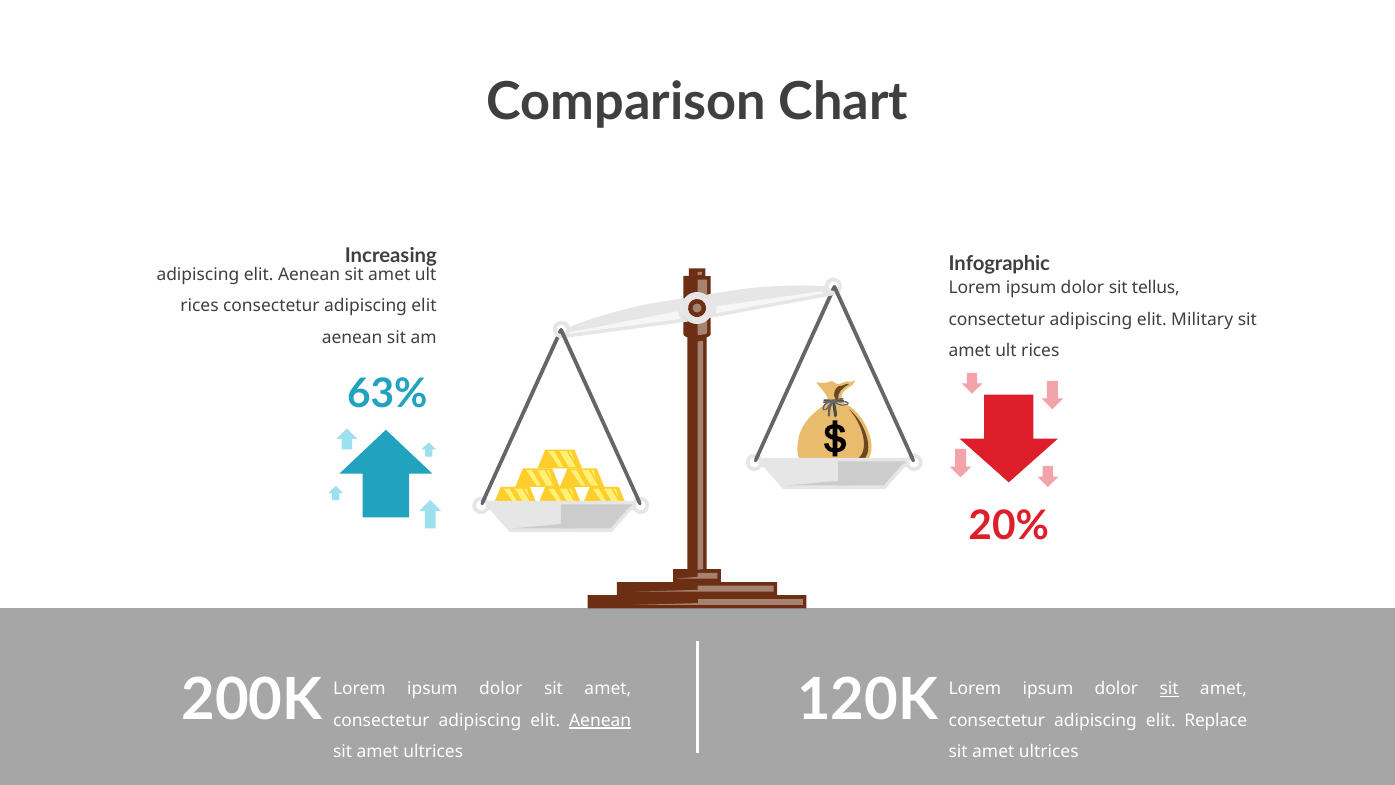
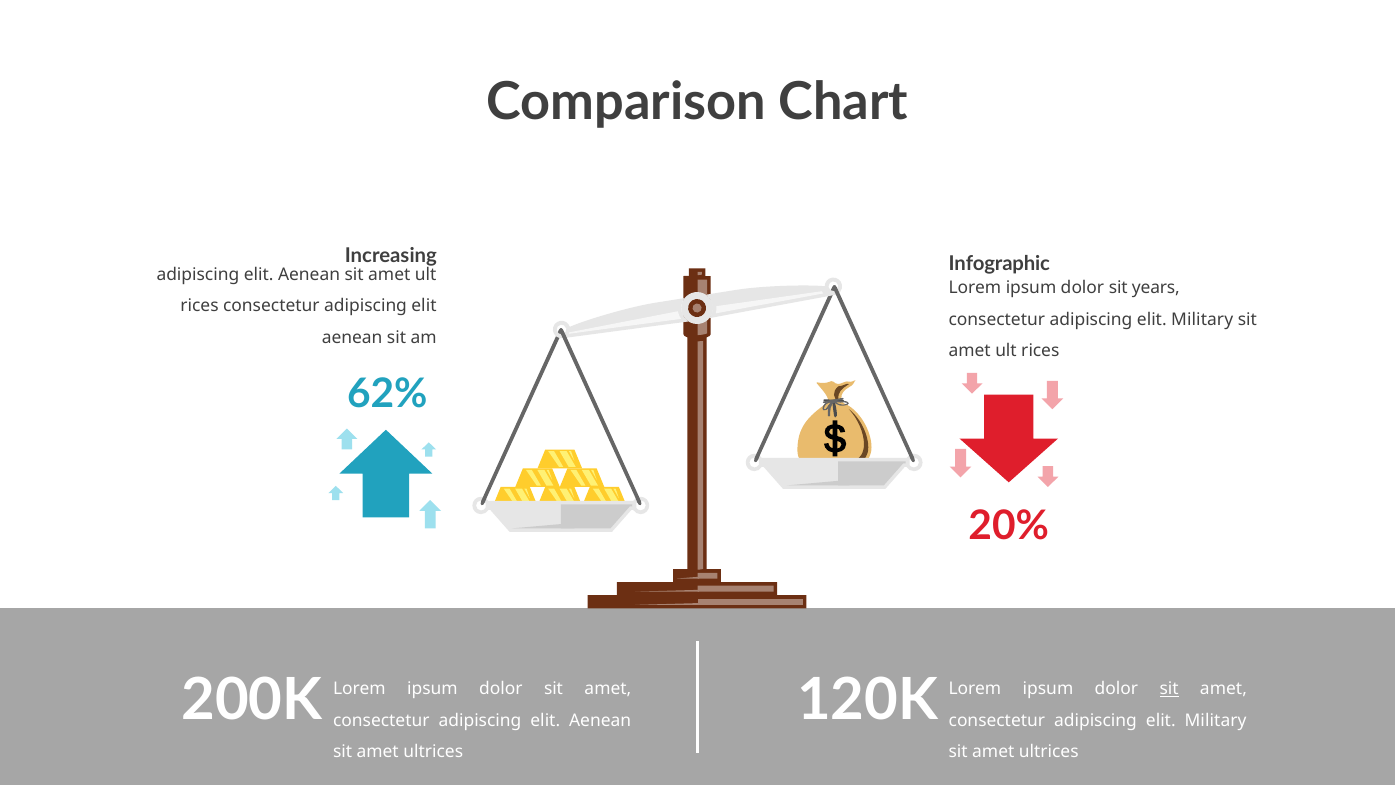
tellus: tellus -> years
63%: 63% -> 62%
Aenean at (600, 720) underline: present -> none
Replace at (1216, 720): Replace -> Military
